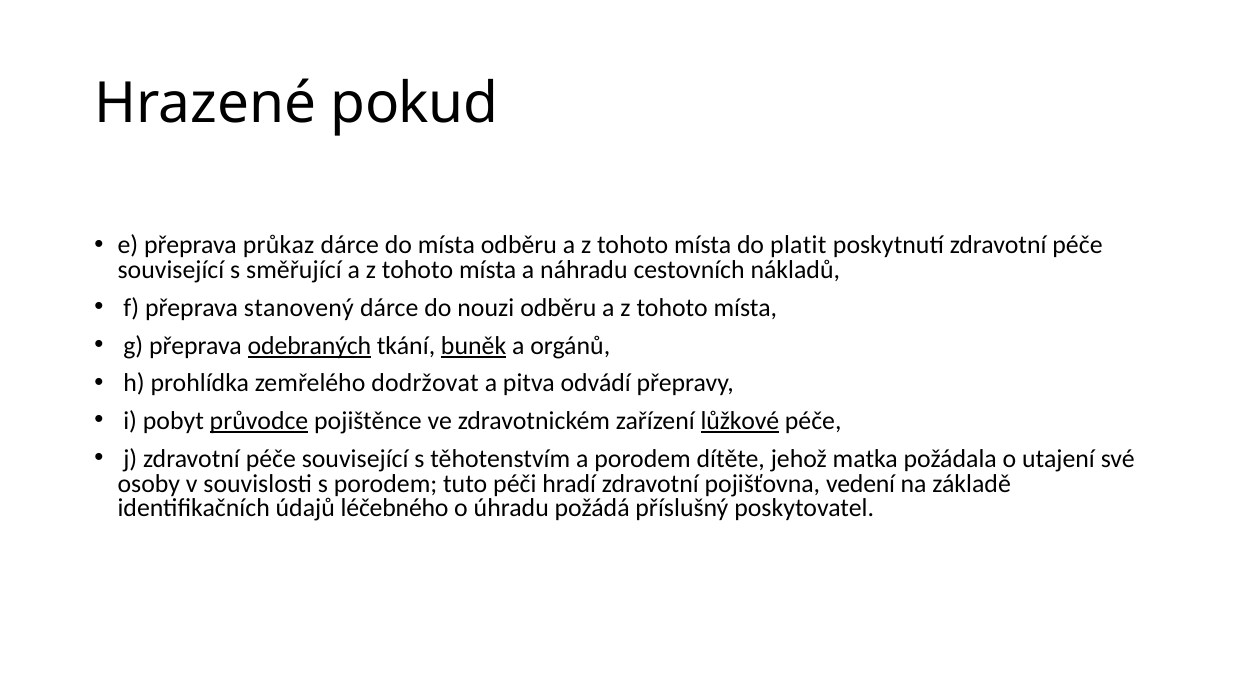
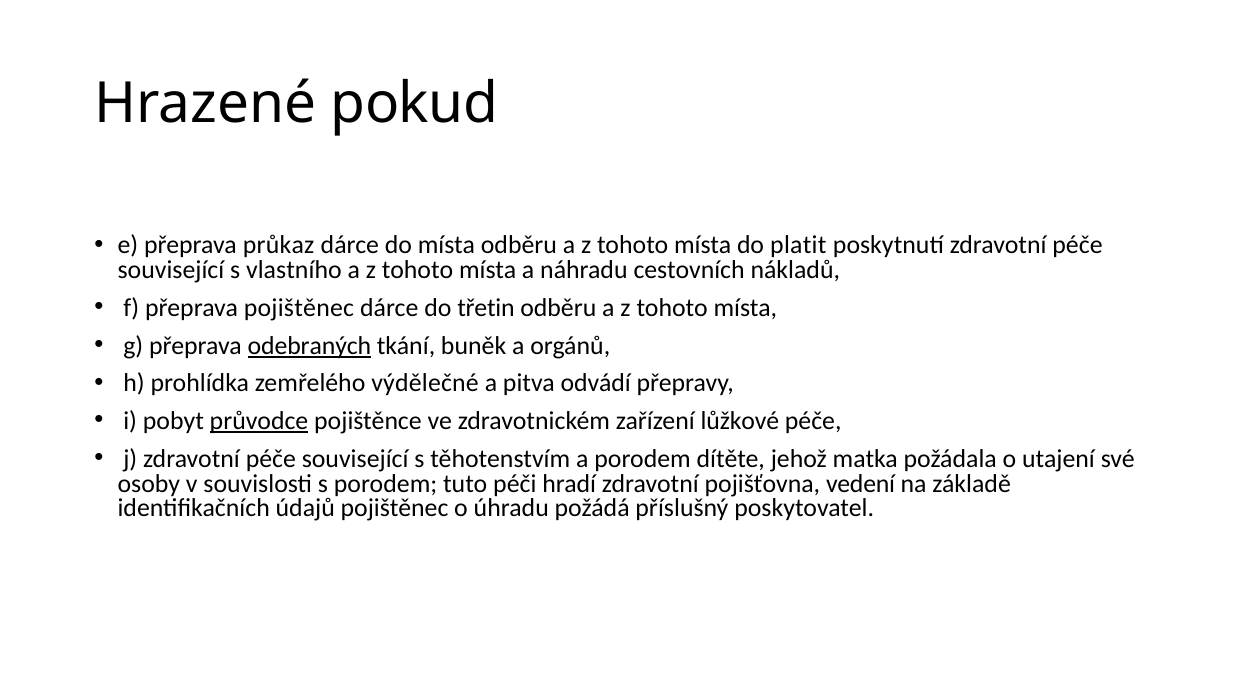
směřující: směřující -> vlastního
přeprava stanovený: stanovený -> pojištěnec
nouzi: nouzi -> třetin
buněk underline: present -> none
dodržovat: dodržovat -> výdělečné
lůžkové underline: present -> none
údajů léčebného: léčebného -> pojištěnec
